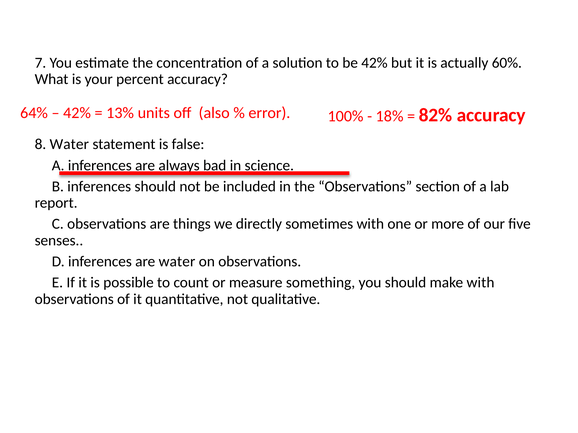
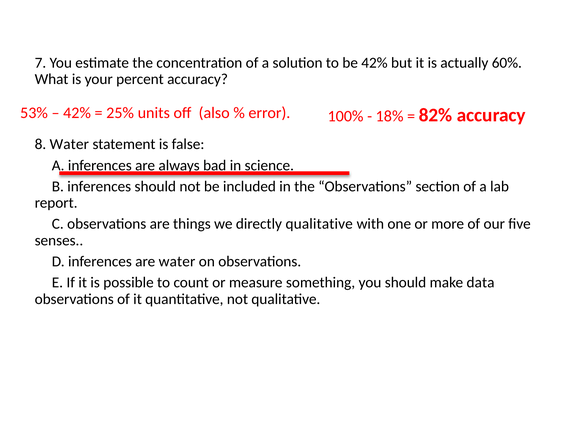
64%: 64% -> 53%
13%: 13% -> 25%
directly sometimes: sometimes -> qualitative
make with: with -> data
